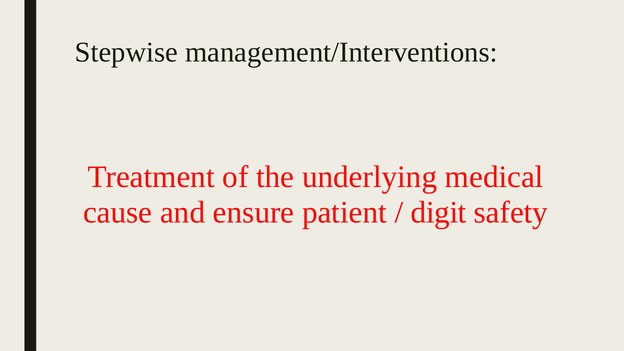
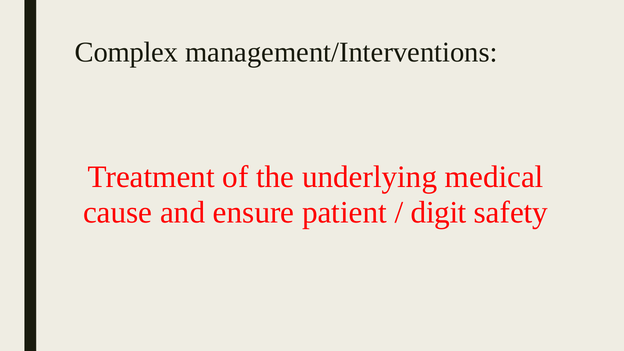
Stepwise: Stepwise -> Complex
